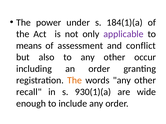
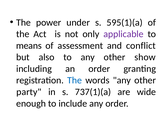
184(1)(a: 184(1)(a -> 595(1)(a
occur: occur -> show
The at (75, 81) colour: orange -> blue
recall: recall -> party
930(1)(a: 930(1)(a -> 737(1)(a
